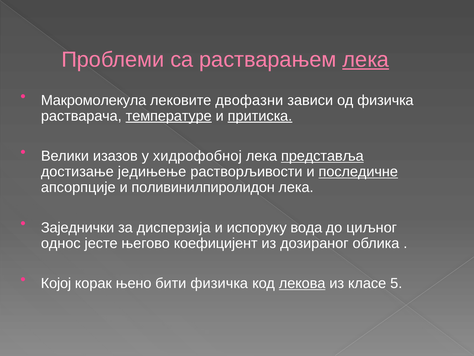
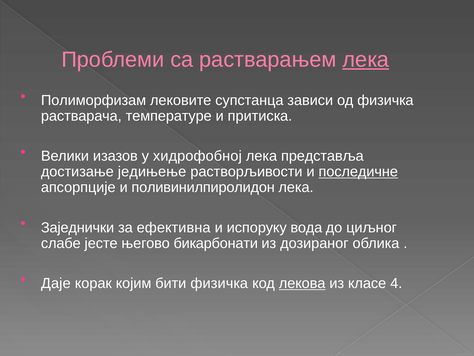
Макромолекула: Макромолекула -> Полиморфизам
двофазни: двофазни -> супстанца
температуре underline: present -> none
притиска underline: present -> none
представља underline: present -> none
дисперзија: дисперзија -> ефективна
однос: однос -> слабе
коефицијент: коефицијент -> бикарбонати
Којој: Којој -> Даје
њено: њено -> којим
5: 5 -> 4
